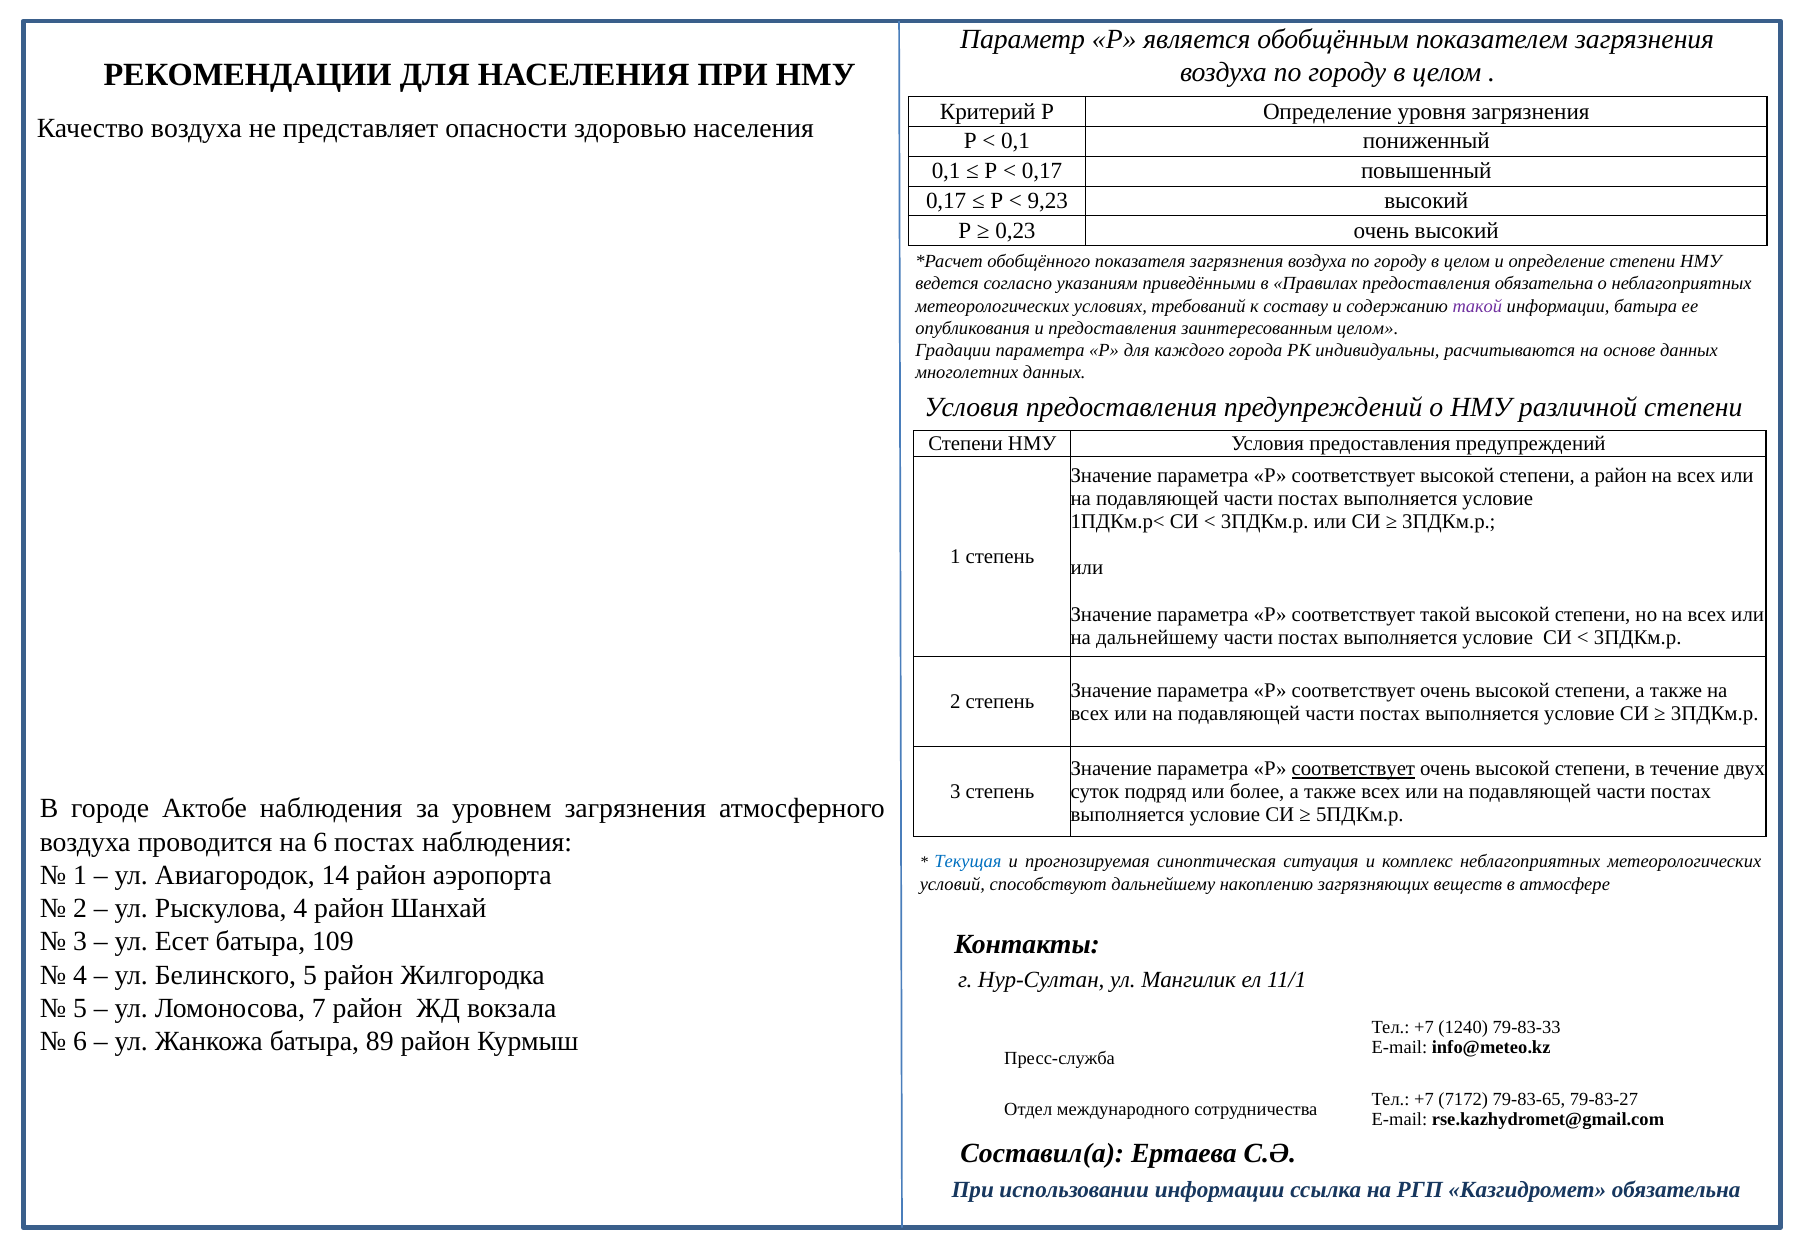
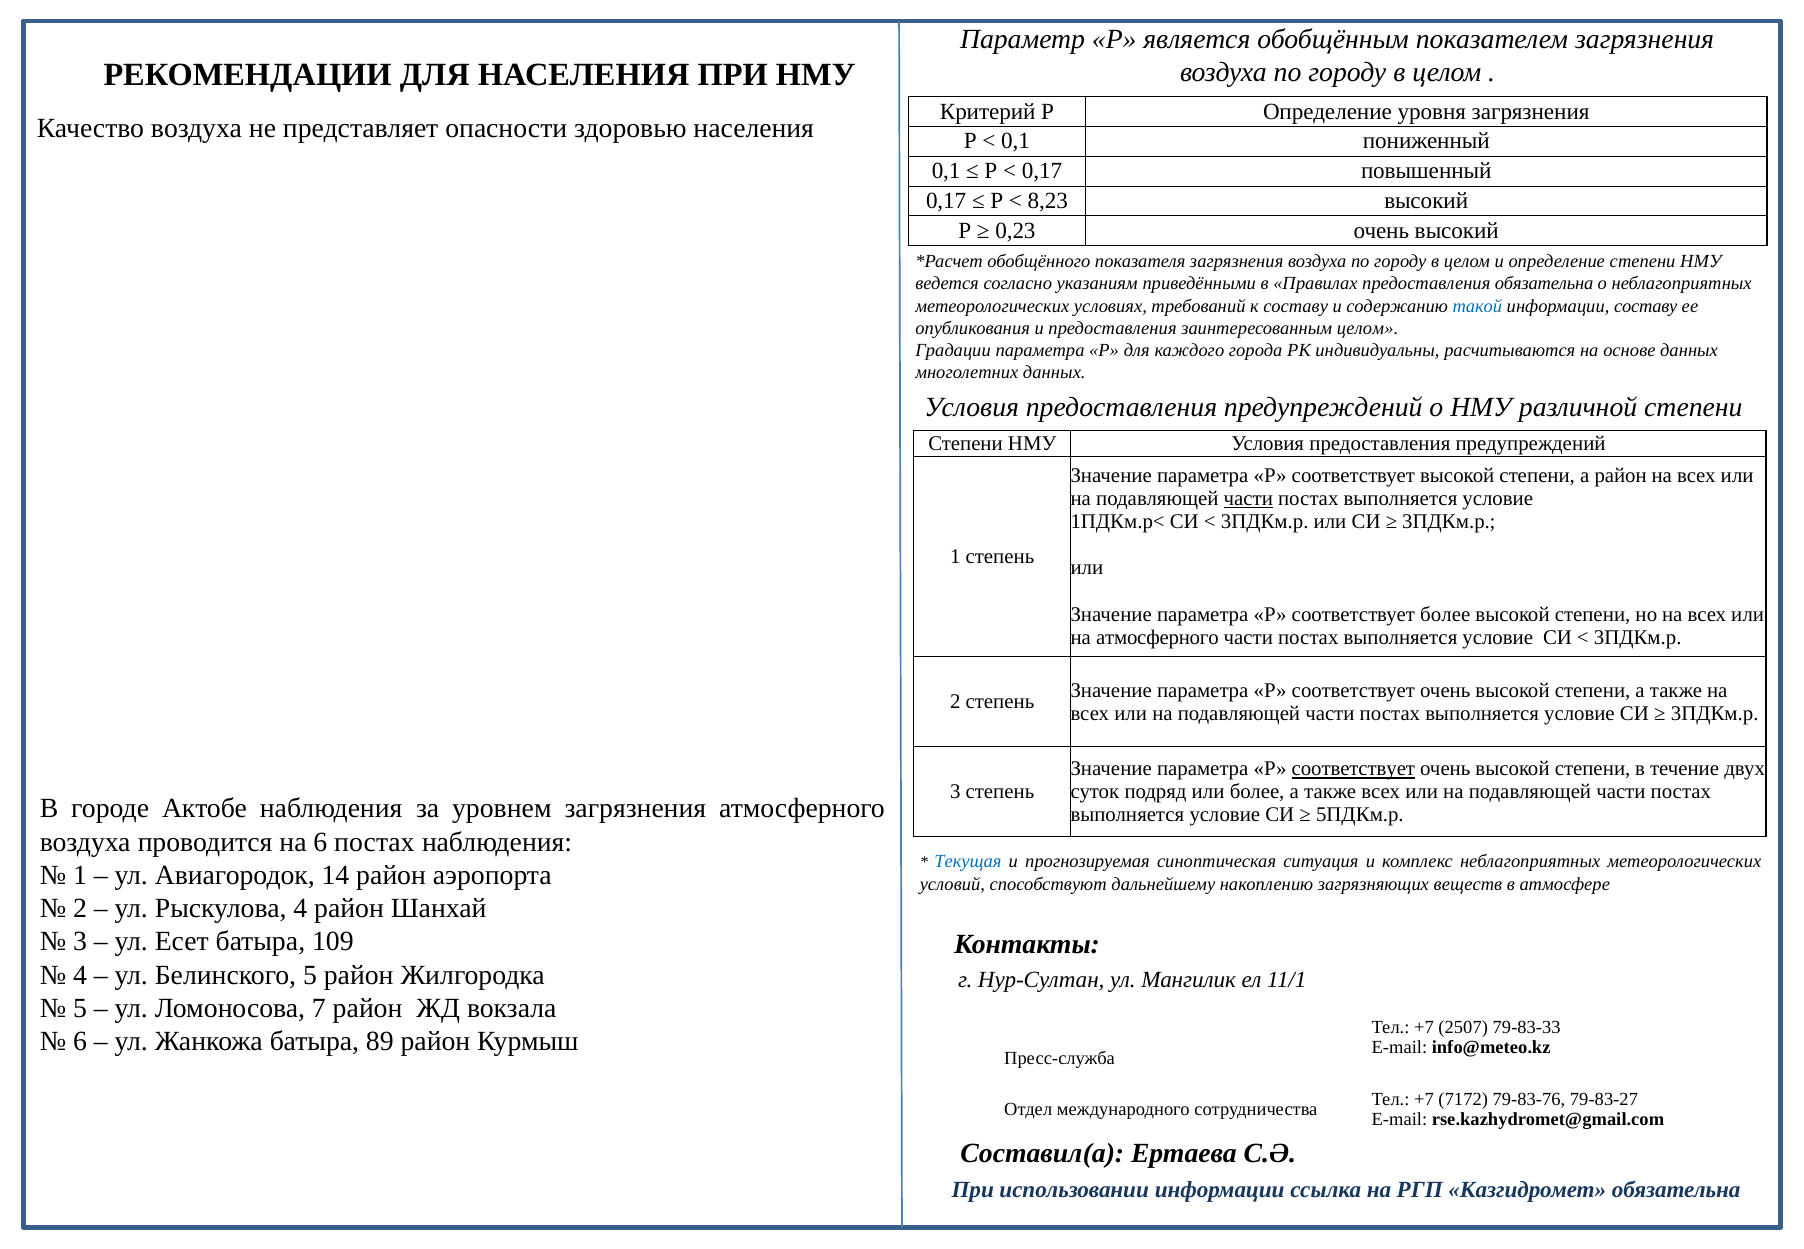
9,23: 9,23 -> 8,23
такой at (1477, 306) colour: purple -> blue
информации батыра: батыра -> составу
части at (1248, 499) underline: none -> present
соответствует такой: такой -> более
на дальнейшему: дальнейшему -> атмосферного
1240: 1240 -> 2507
79-83-65: 79-83-65 -> 79-83-76
